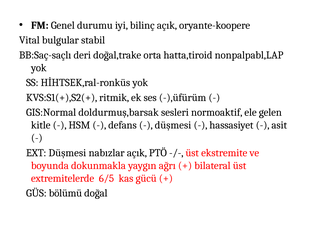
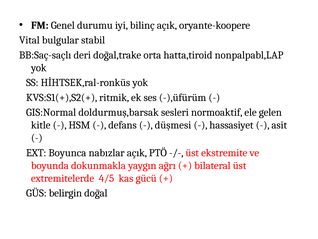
EXT Düşmesi: Düşmesi -> Boyunca
6/5: 6/5 -> 4/5
bölümü: bölümü -> belirgin
